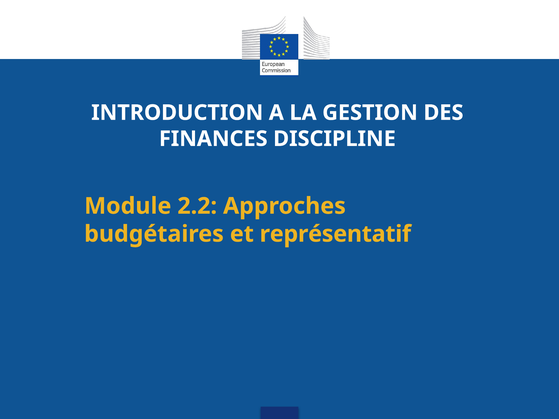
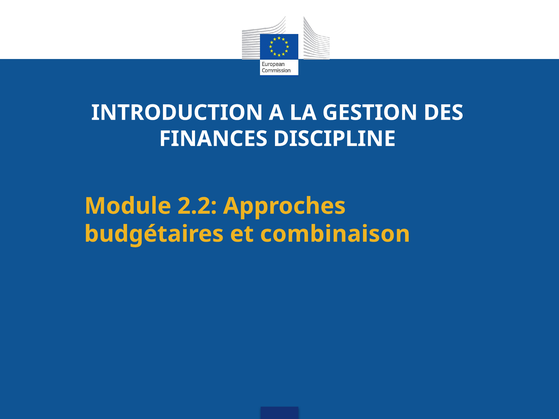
représentatif: représentatif -> combinaison
